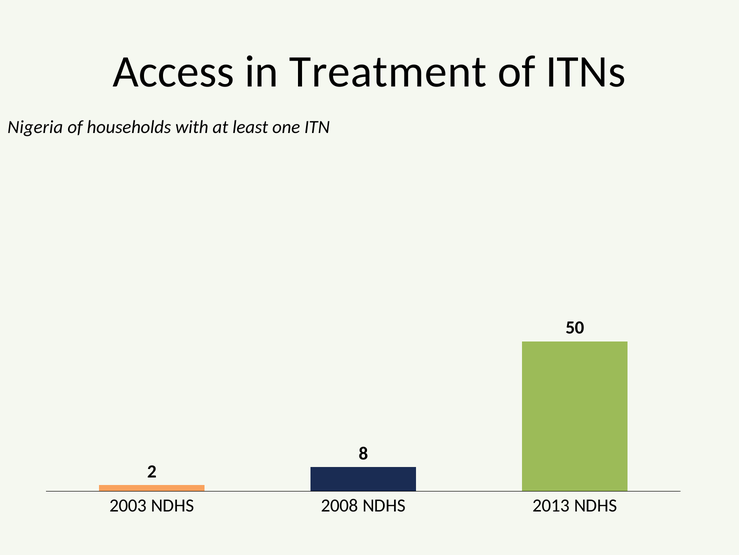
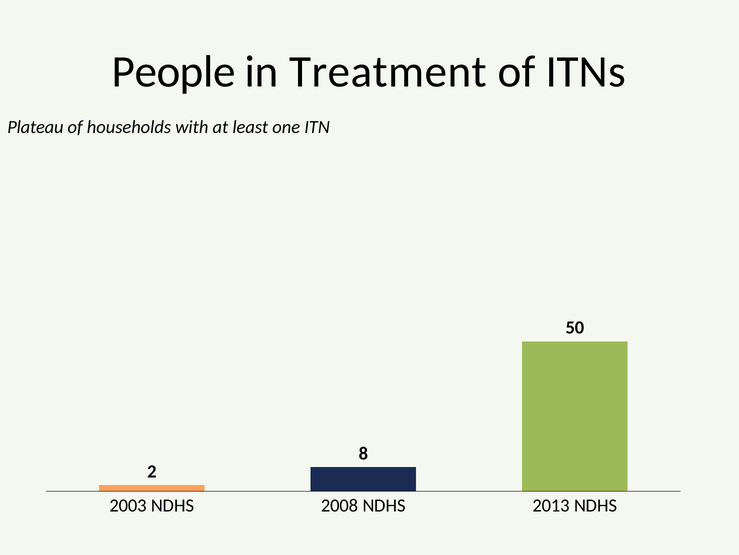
Access: Access -> People
Nigeria: Nigeria -> Plateau
